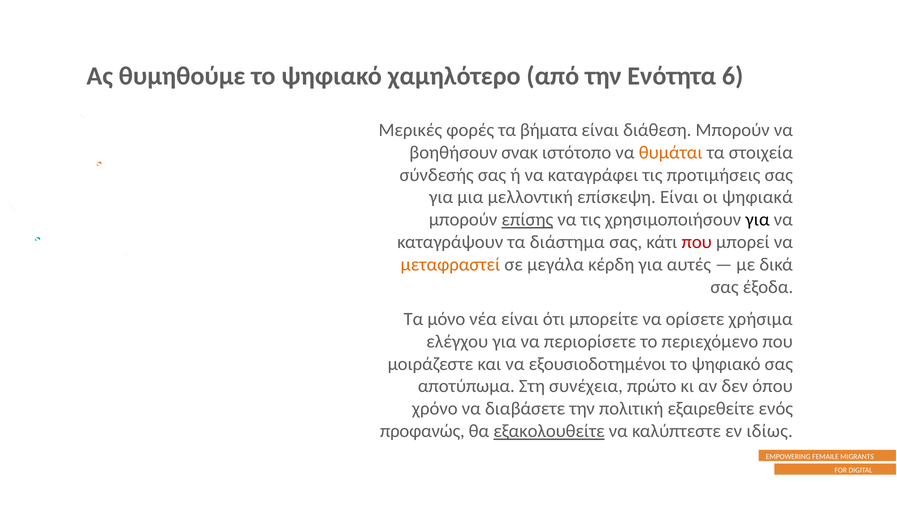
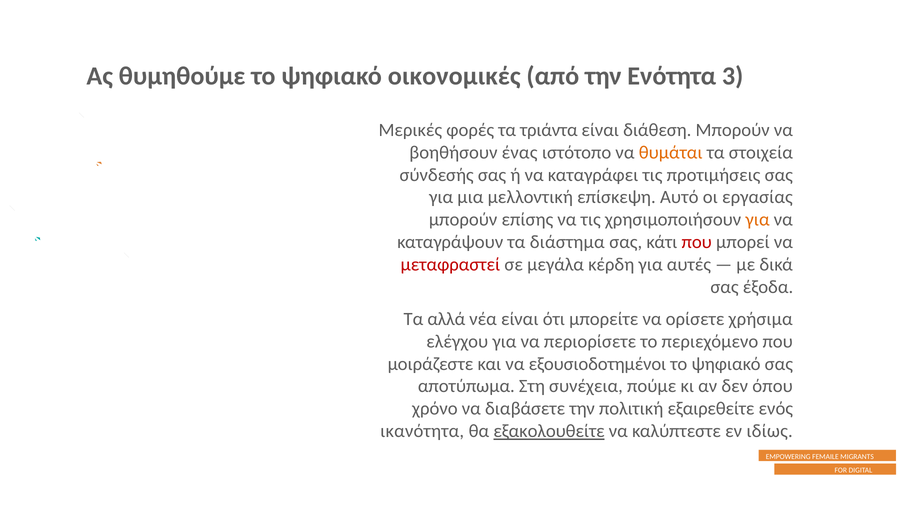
χαμηλότερο: χαμηλότερο -> οικονομικές
6: 6 -> 3
βήματα: βήματα -> τριάντα
σνακ: σνακ -> ένας
επίσκεψη Είναι: Είναι -> Αυτό
ψηφιακά: ψηφιακά -> εργασίας
επίσης underline: present -> none
για at (758, 220) colour: black -> orange
μεταφραστεί colour: orange -> red
μόνο: μόνο -> αλλά
πρώτο: πρώτο -> πούμε
προφανώς: προφανώς -> ικανότητα
